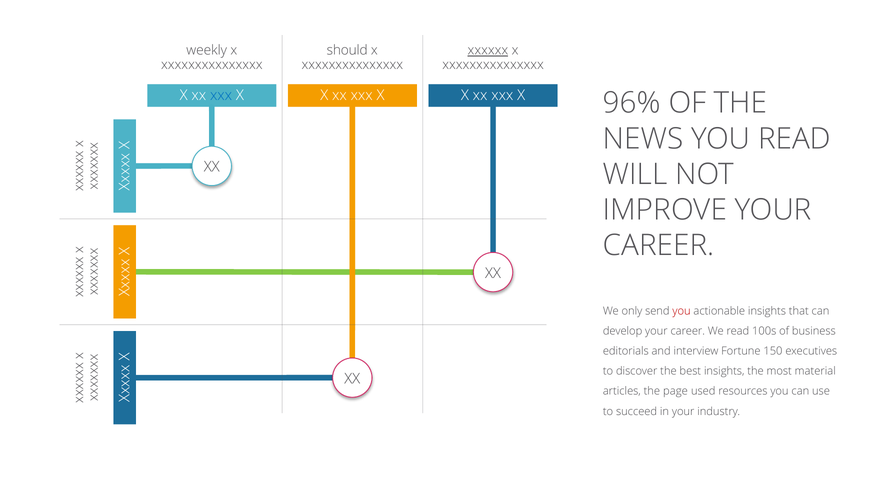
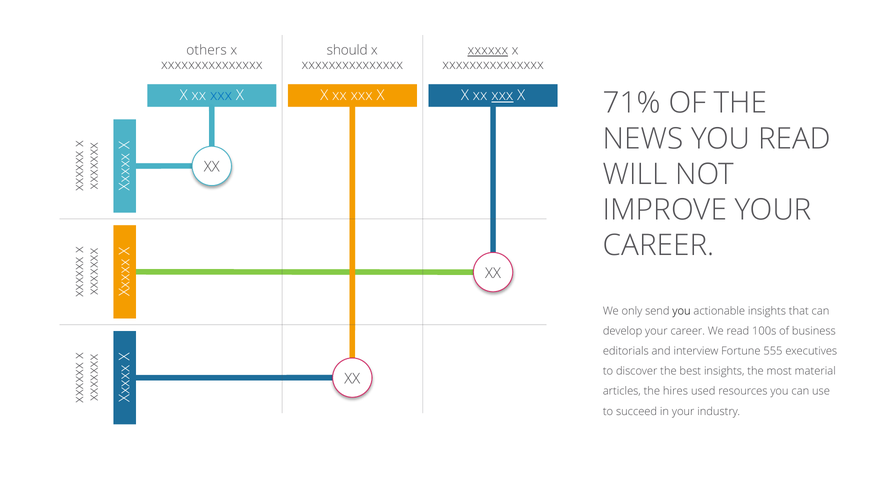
weekly: weekly -> others
xxx at (502, 95) underline: none -> present
96%: 96% -> 71%
you at (682, 311) colour: red -> black
150: 150 -> 555
page: page -> hires
